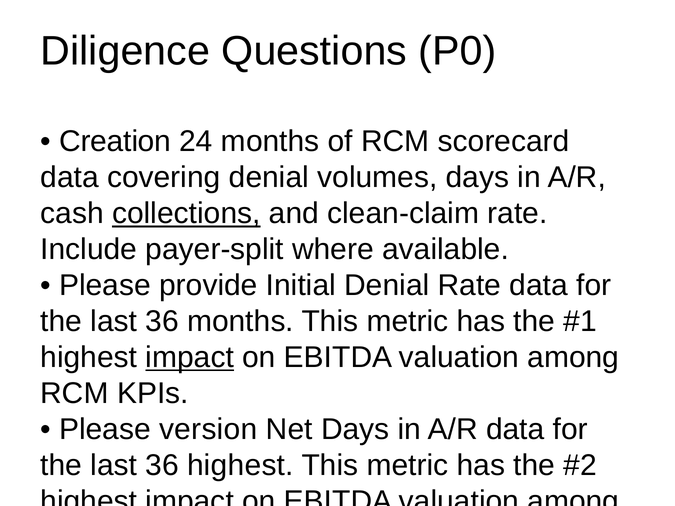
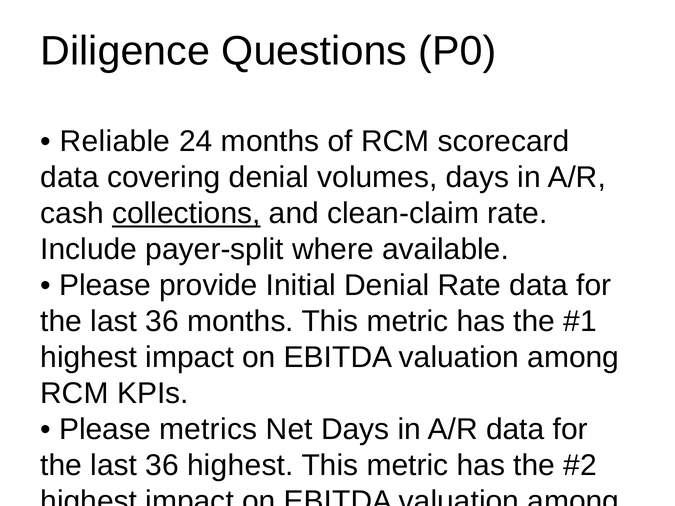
Creation: Creation -> Reliable
impact at (190, 358) underline: present -> none
version: version -> metrics
